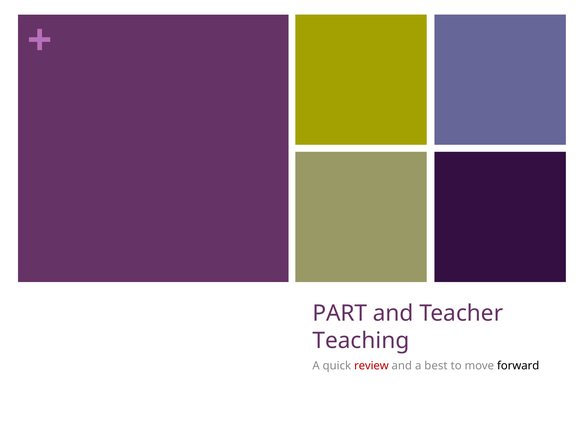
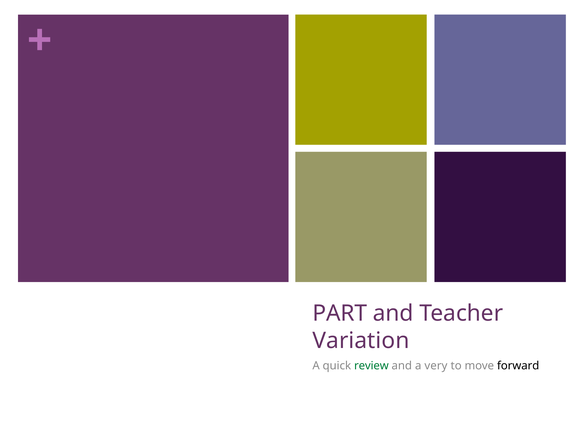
Teaching: Teaching -> Variation
review colour: red -> green
best: best -> very
